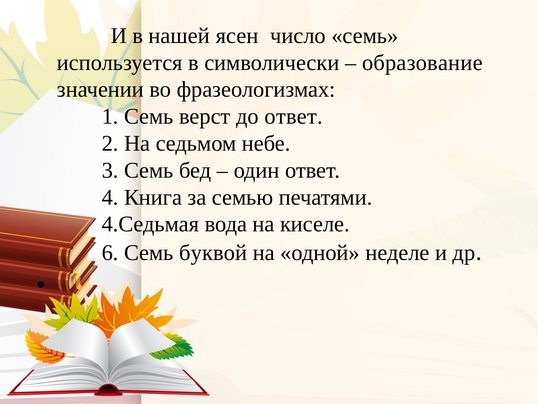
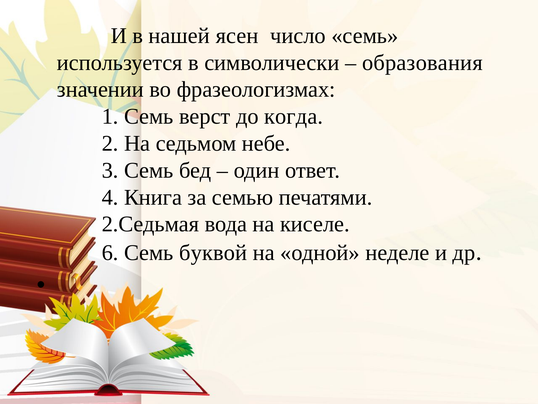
образование: образование -> образования
до ответ: ответ -> когда
4.Седьмая: 4.Седьмая -> 2.Седьмая
